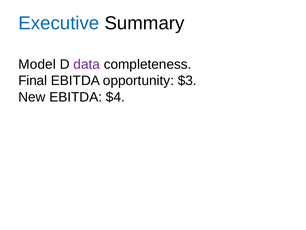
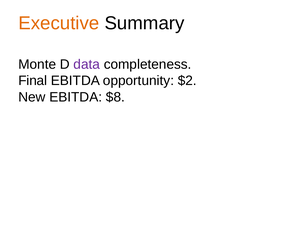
Executive colour: blue -> orange
Model: Model -> Monte
$3: $3 -> $2
$4: $4 -> $8
